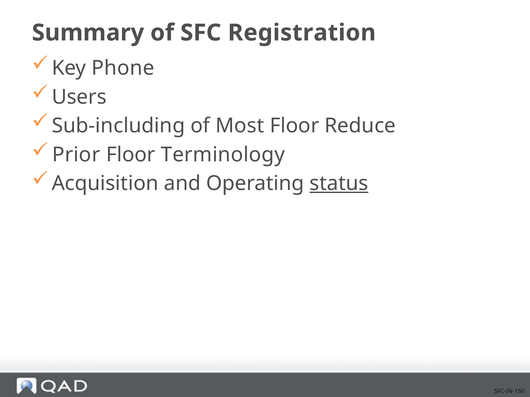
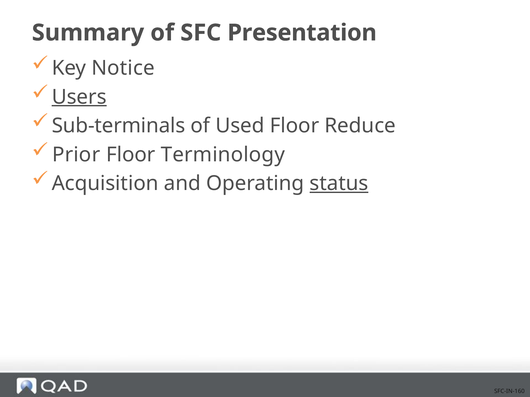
Registration: Registration -> Presentation
Phone: Phone -> Notice
Users underline: none -> present
Sub-including: Sub-including -> Sub-terminals
Most: Most -> Used
